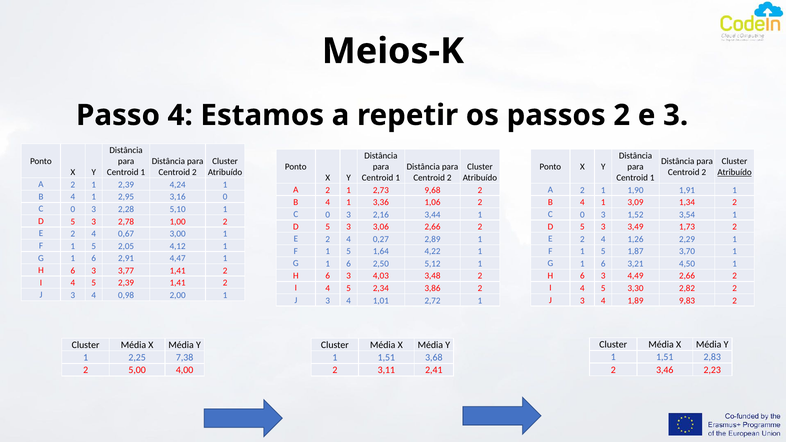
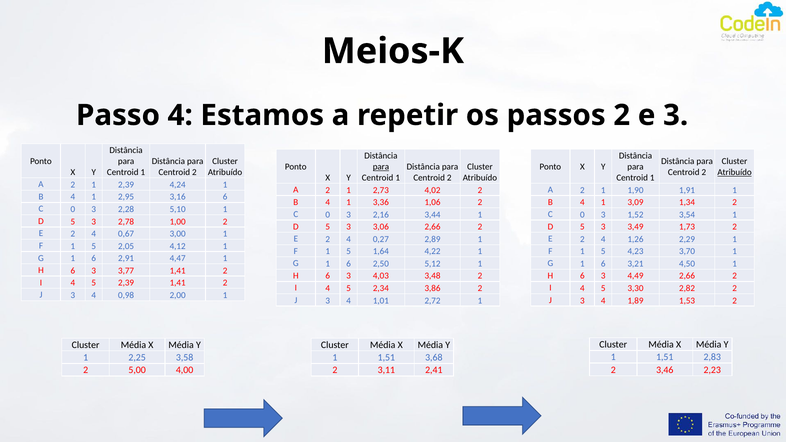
para at (381, 167) underline: none -> present
9,68: 9,68 -> 4,02
3,16 0: 0 -> 6
1,87: 1,87 -> 4,23
9,83: 9,83 -> 1,53
7,38: 7,38 -> 3,58
